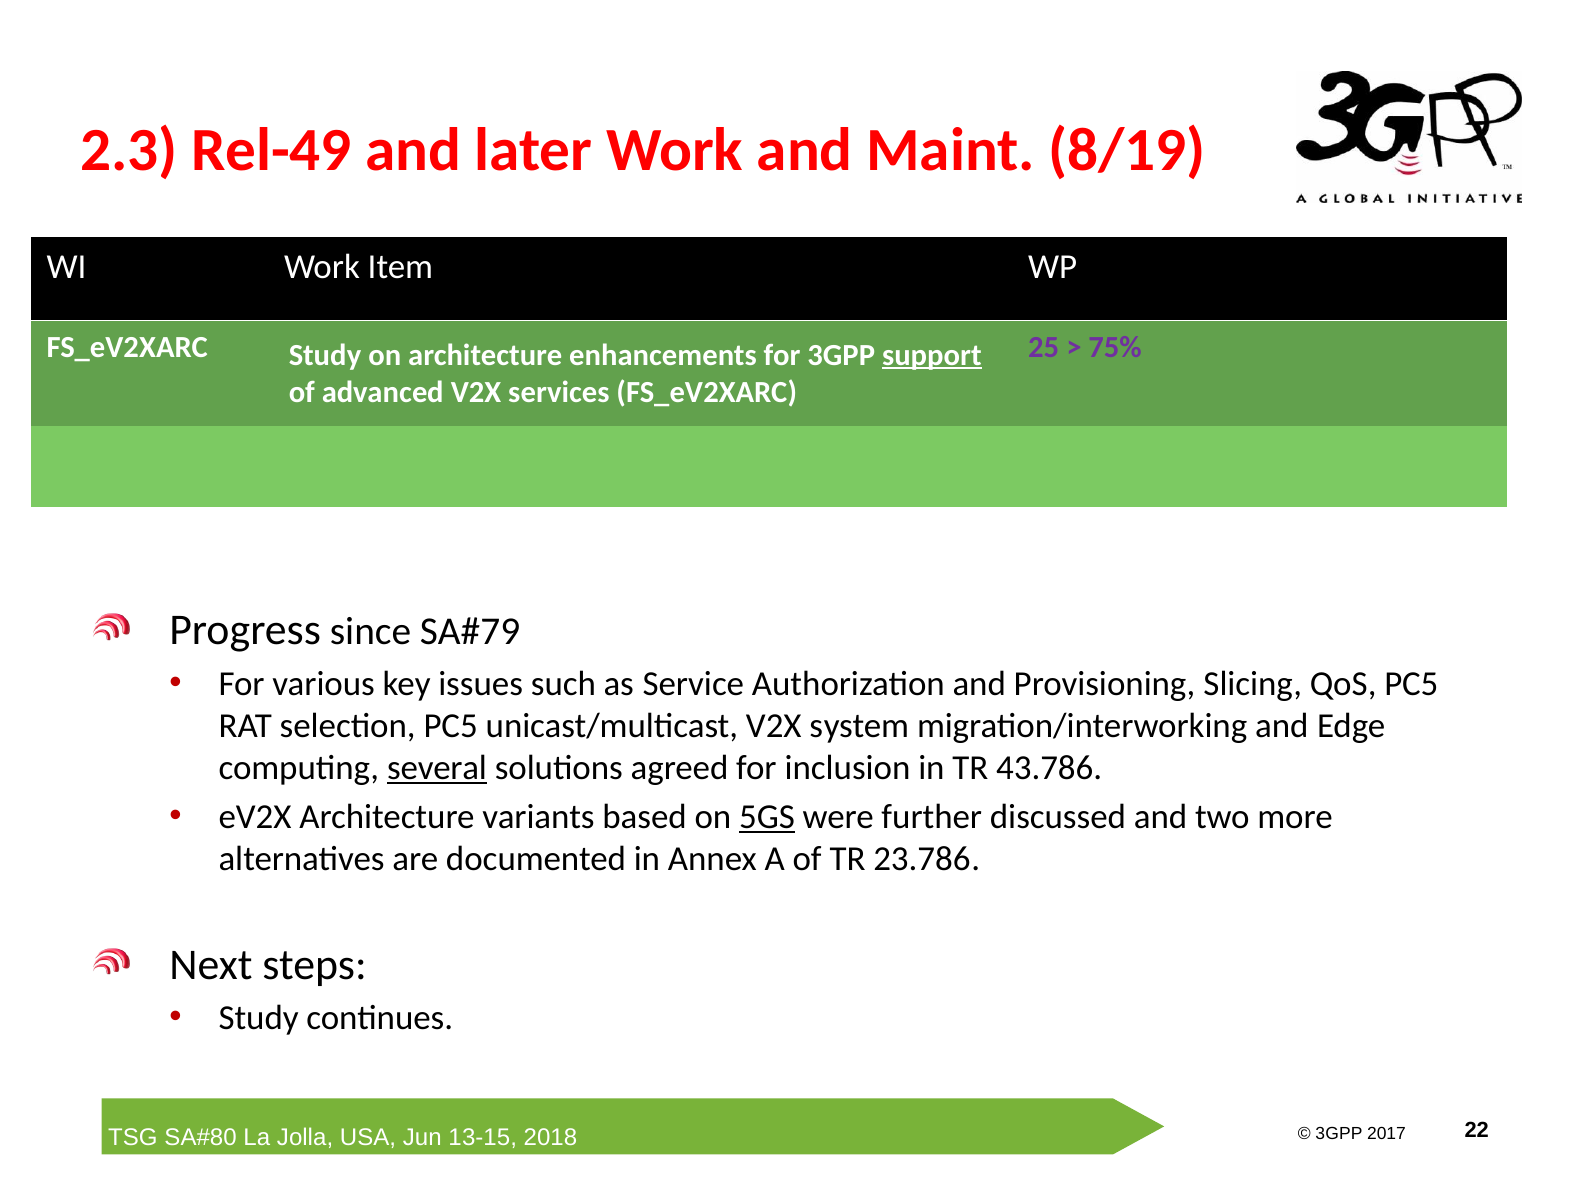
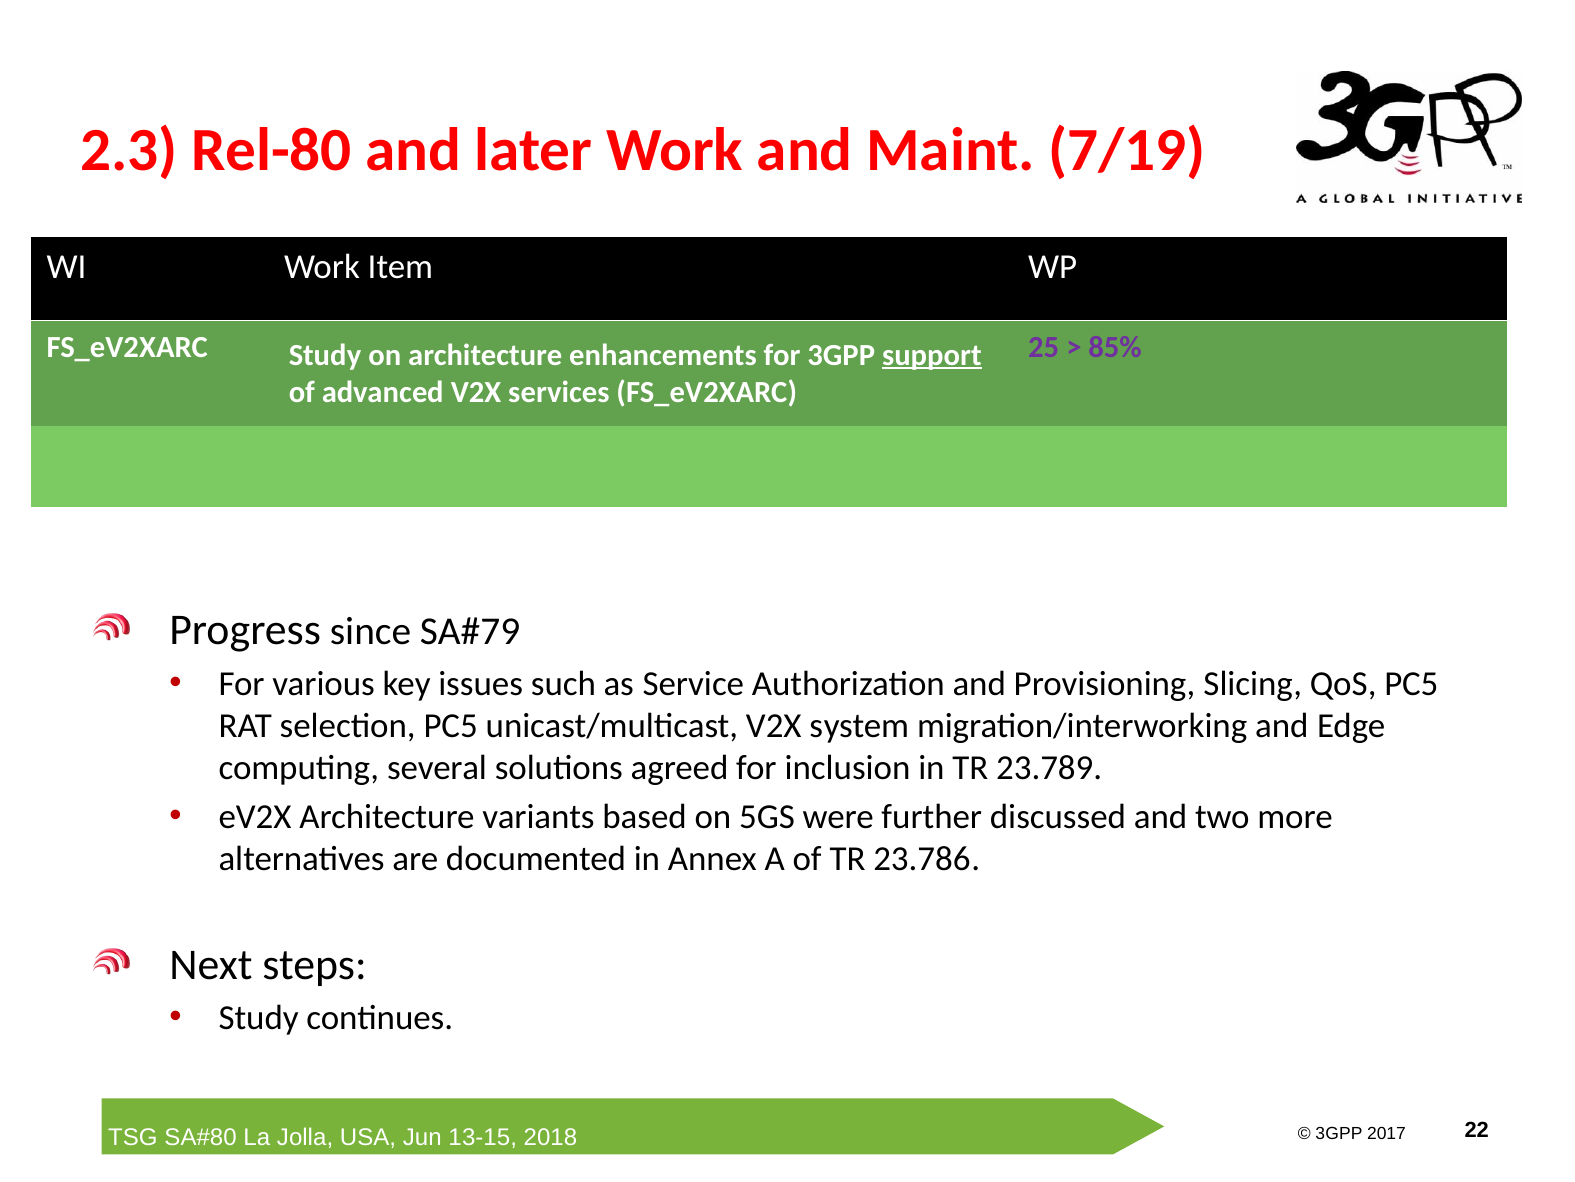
Rel-49: Rel-49 -> Rel-80
8/19: 8/19 -> 7/19
75%: 75% -> 85%
several underline: present -> none
43.786: 43.786 -> 23.789
5GS underline: present -> none
